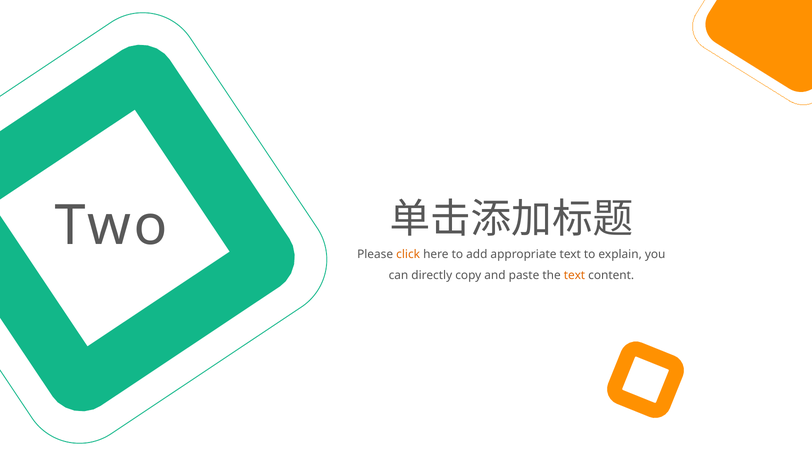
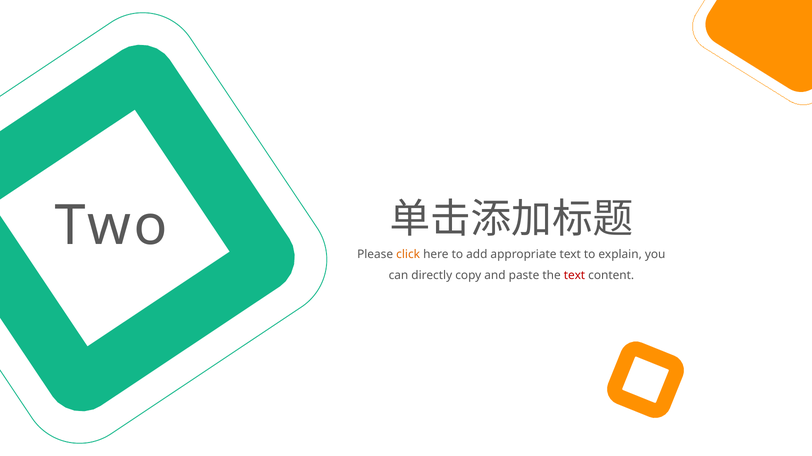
text at (574, 276) colour: orange -> red
